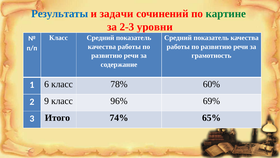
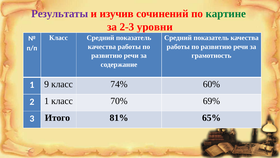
Результаты colour: blue -> purple
задачи: задачи -> изучив
6: 6 -> 9
78%: 78% -> 74%
2 9: 9 -> 1
96%: 96% -> 70%
74%: 74% -> 81%
